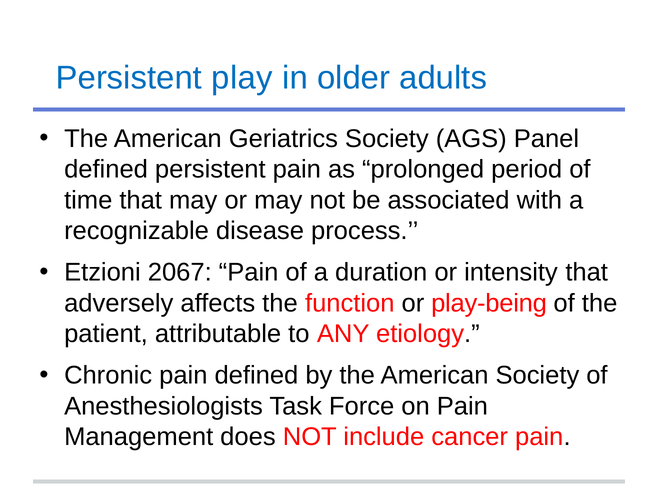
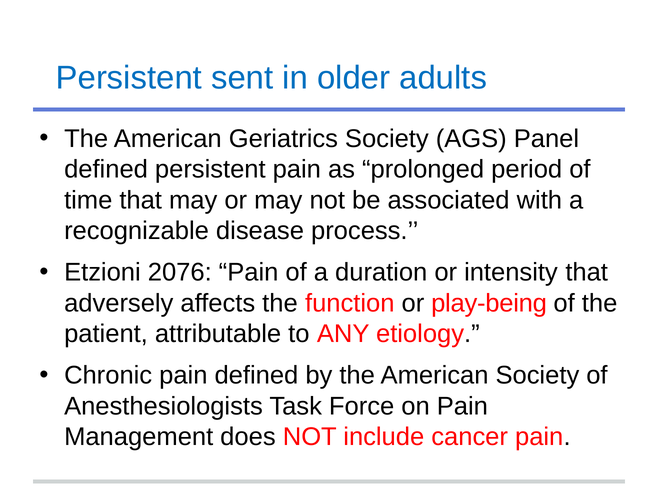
play: play -> sent
2067: 2067 -> 2076
